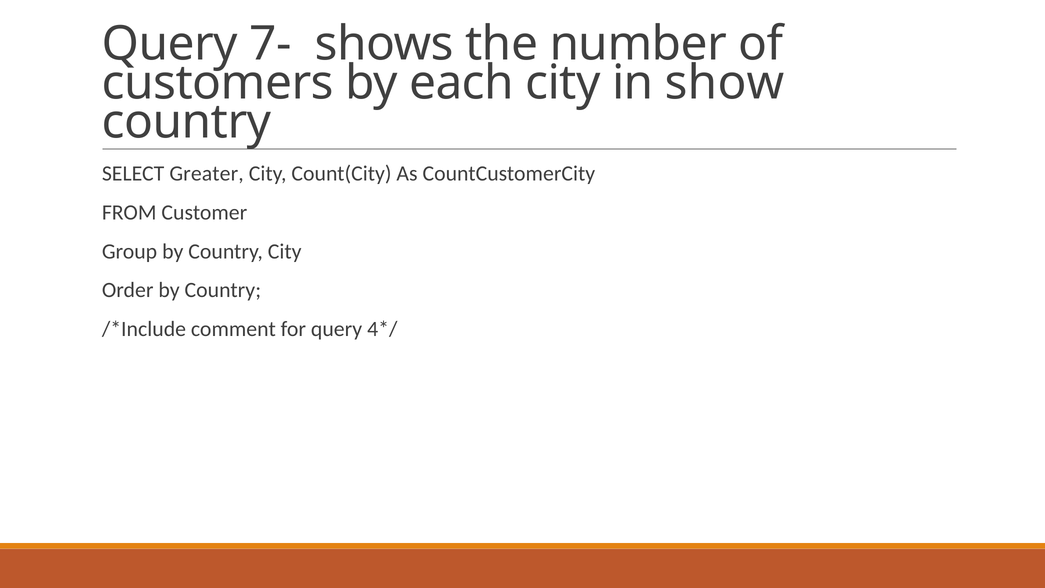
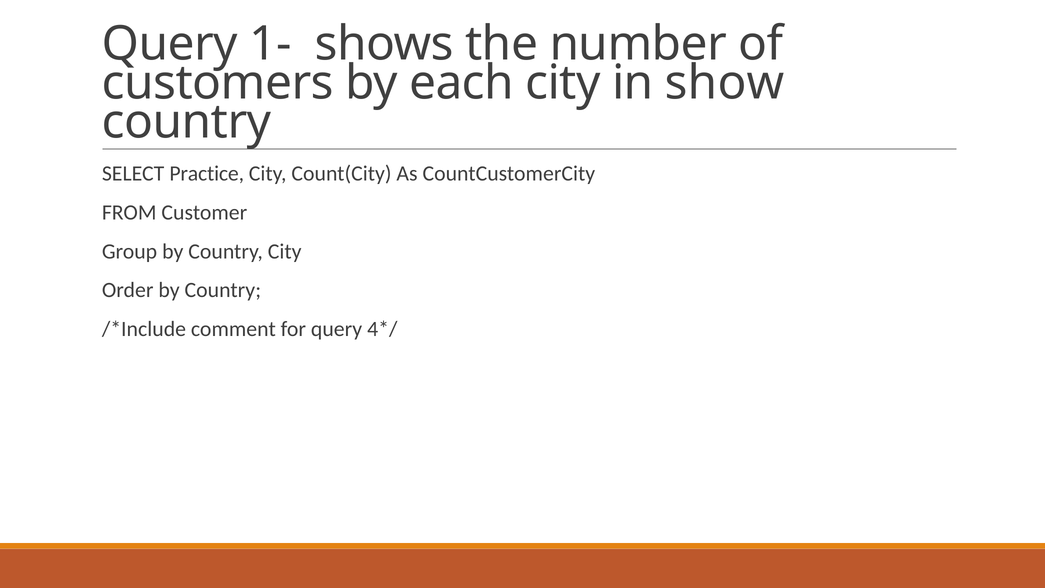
7-: 7- -> 1-
Greater: Greater -> Practice
